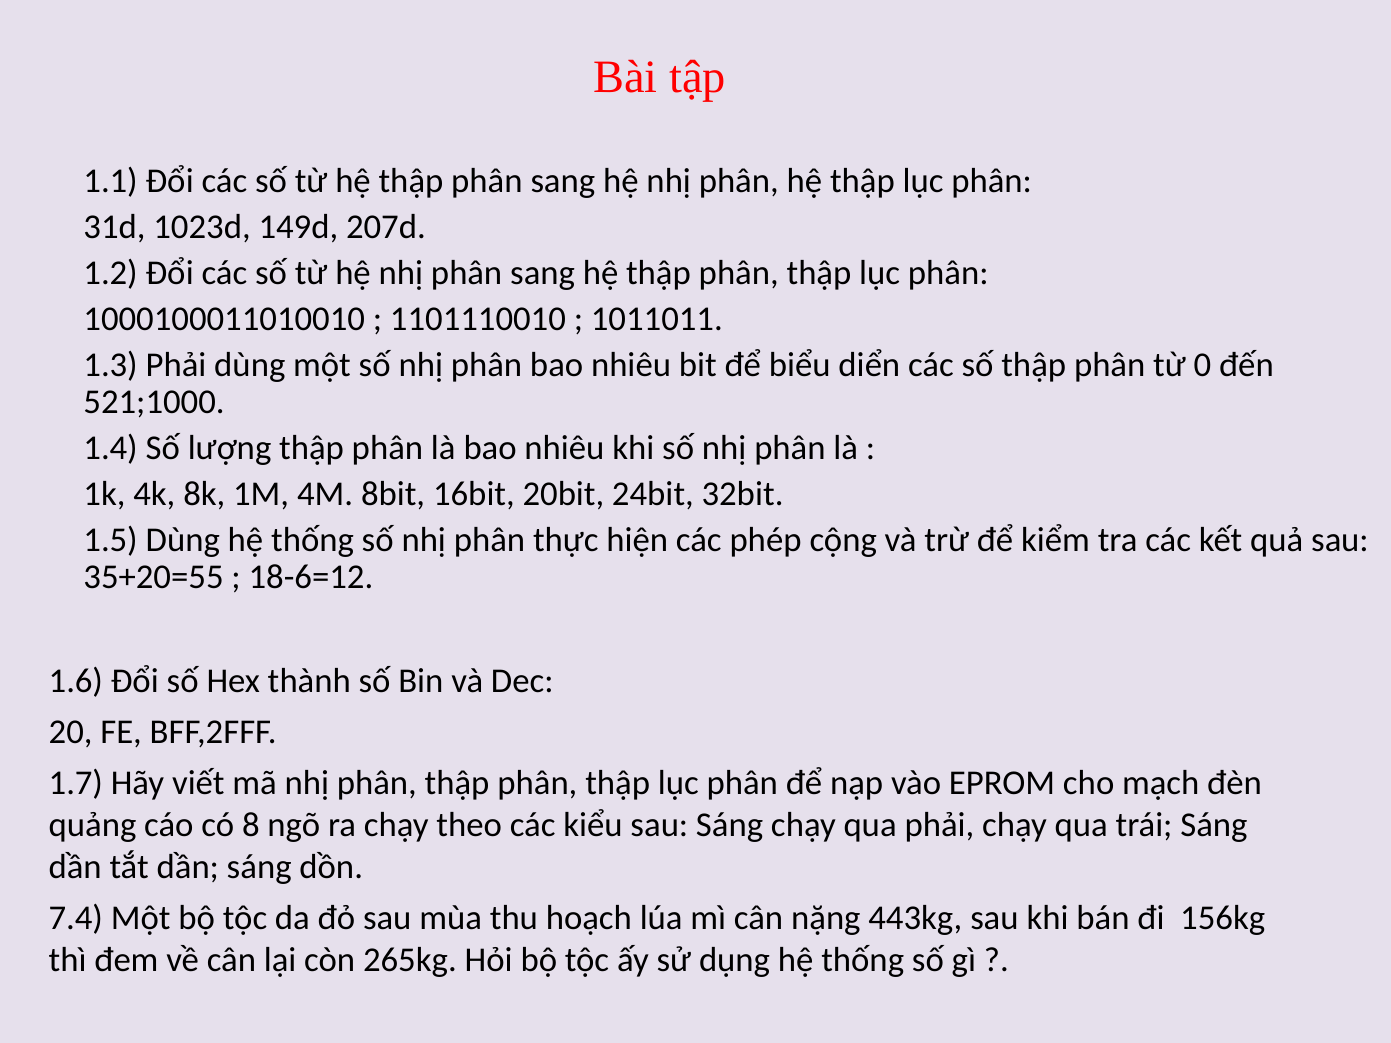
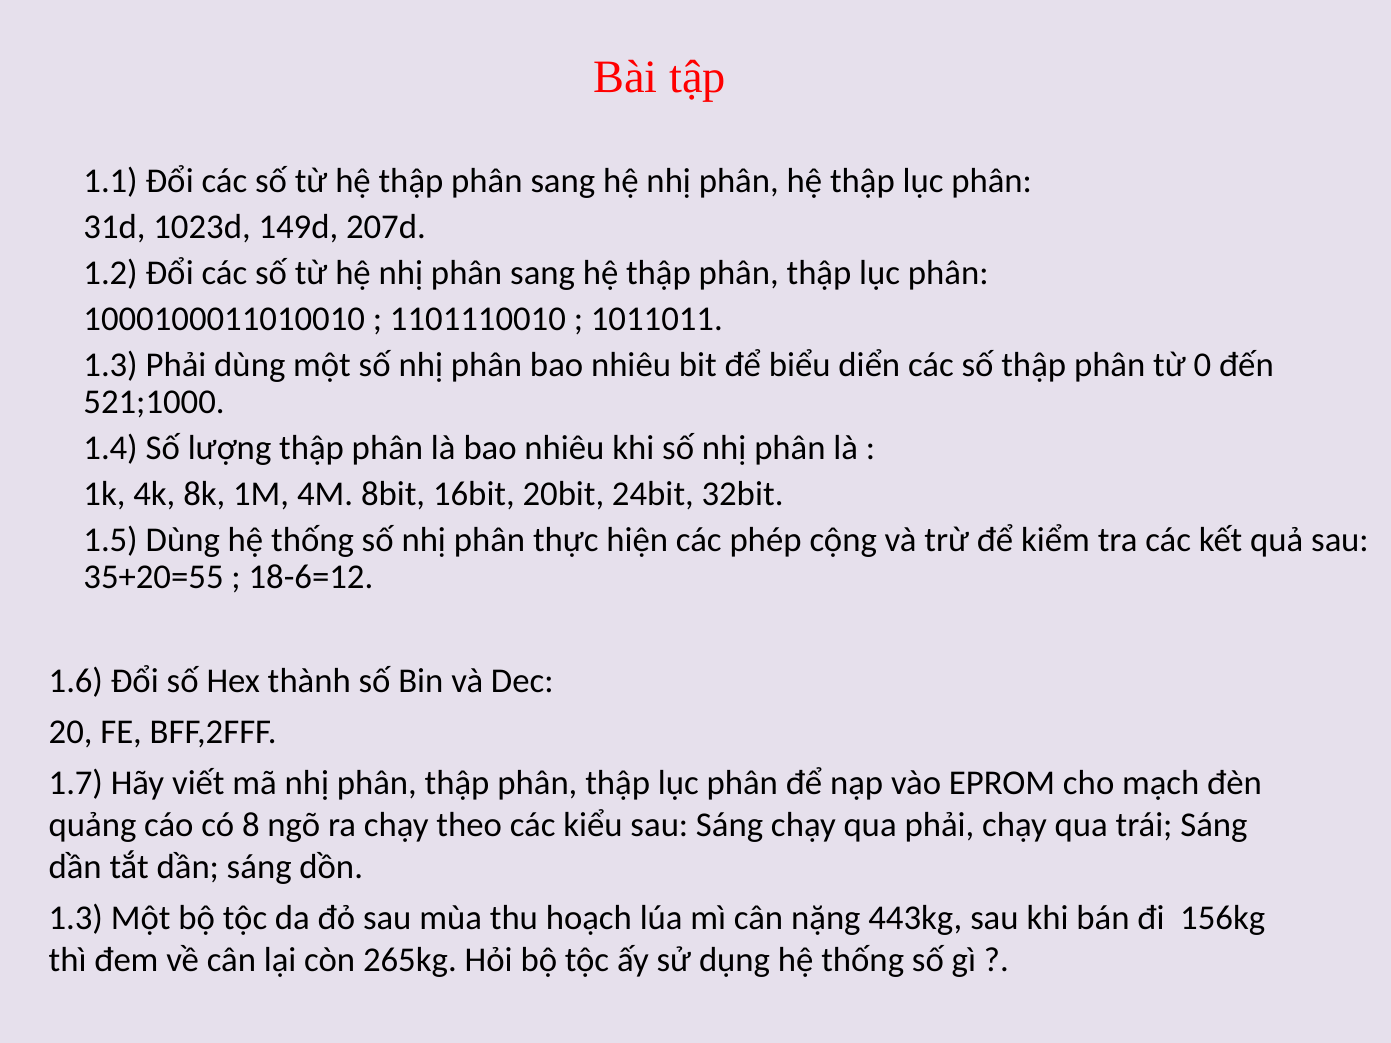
7.4 at (76, 918): 7.4 -> 1.3
